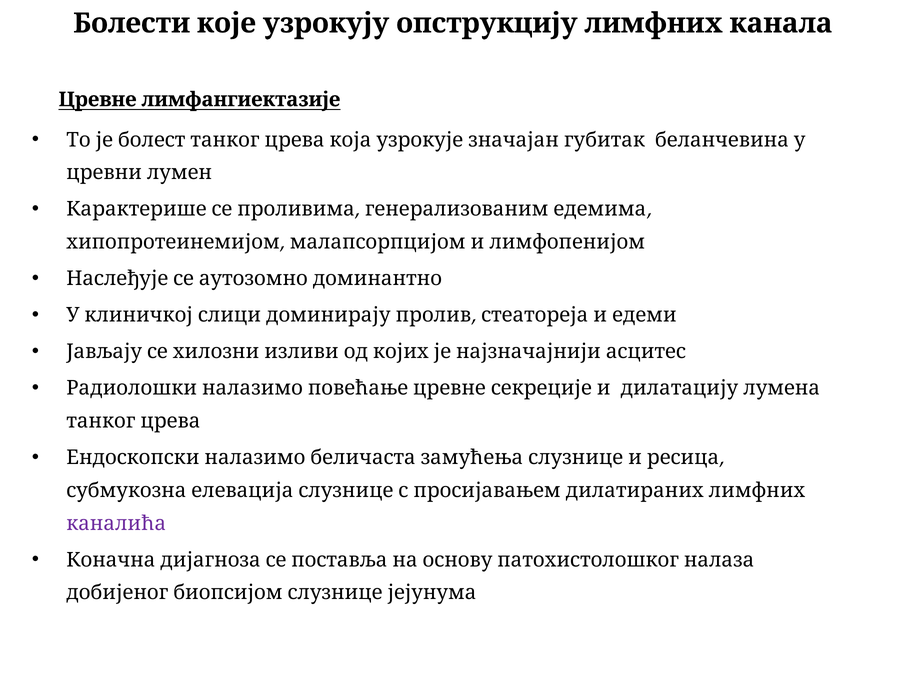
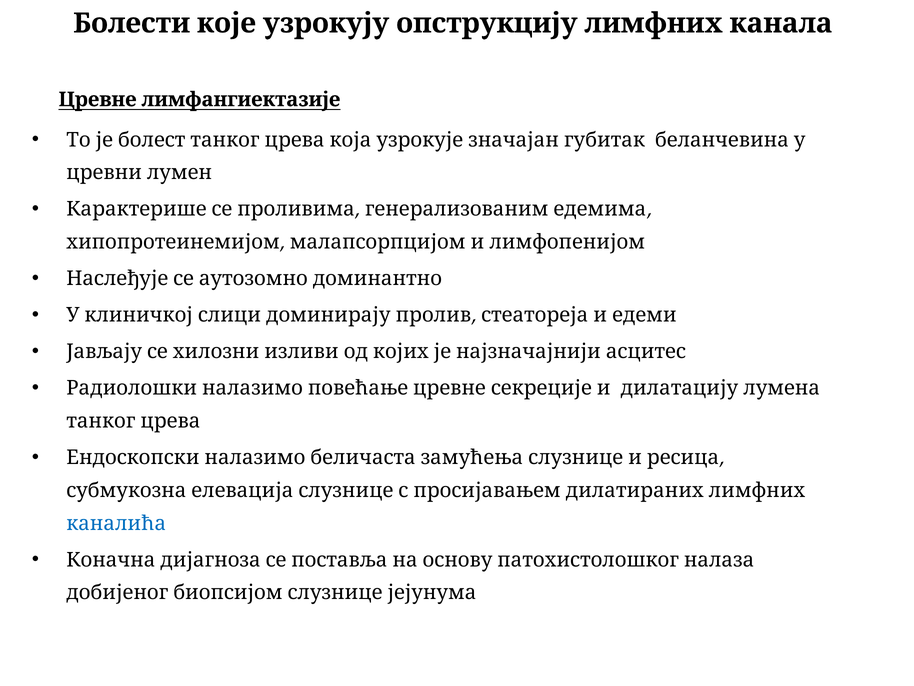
каналића colour: purple -> blue
